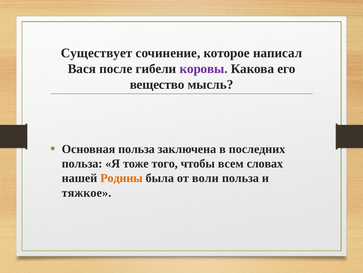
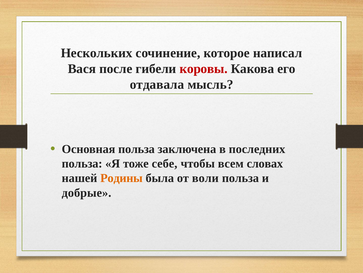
Существует: Существует -> Нескольких
коровы colour: purple -> red
вещество: вещество -> отдавала
того: того -> себе
тяжкое: тяжкое -> добрые
